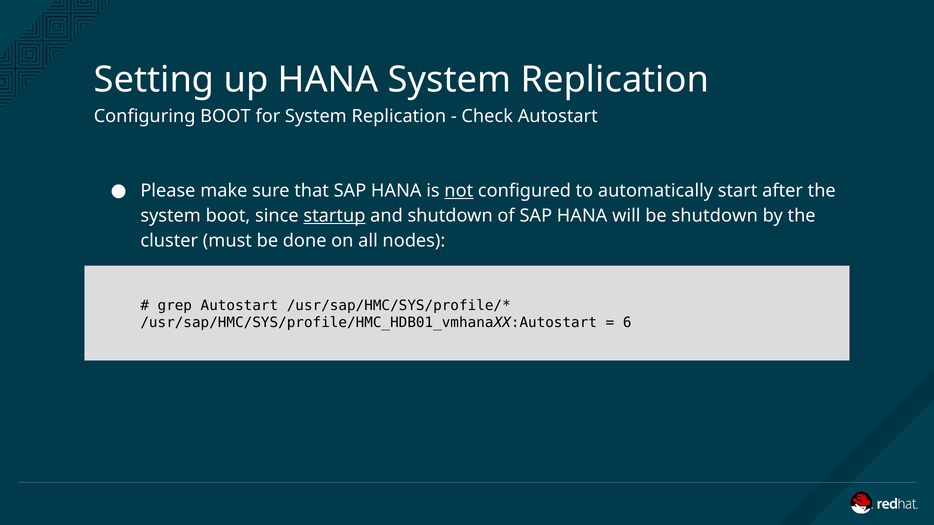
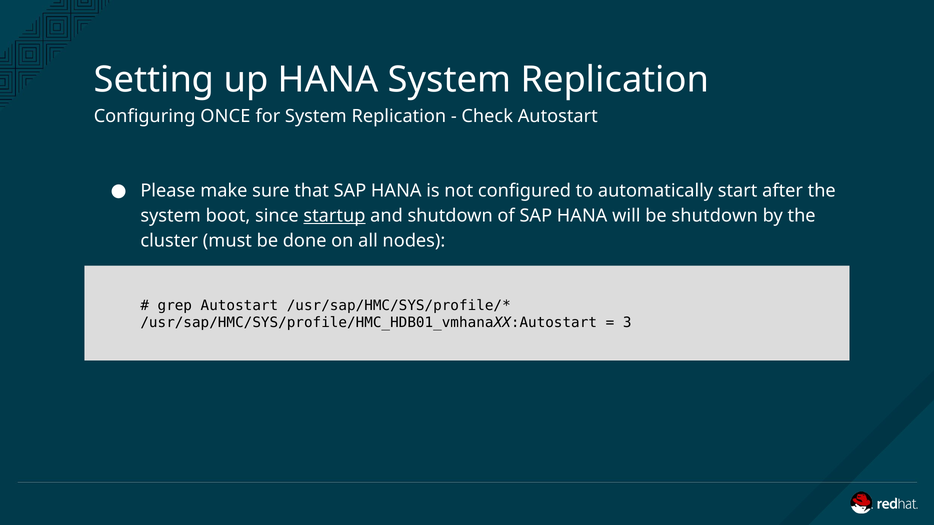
Configuring BOOT: BOOT -> ONCE
not underline: present -> none
6: 6 -> 3
